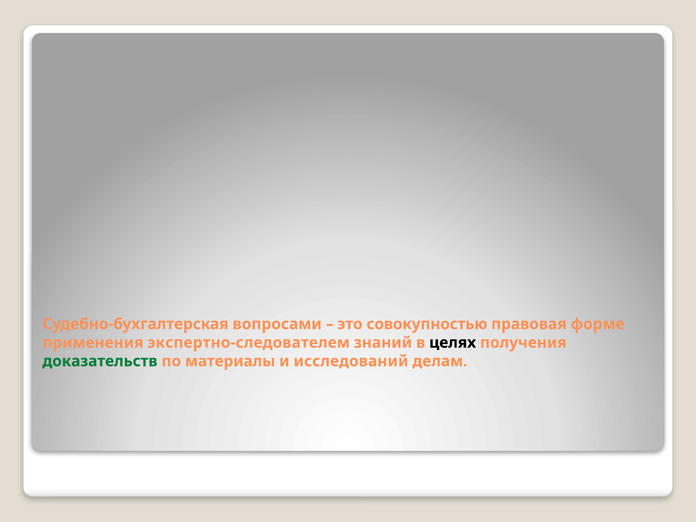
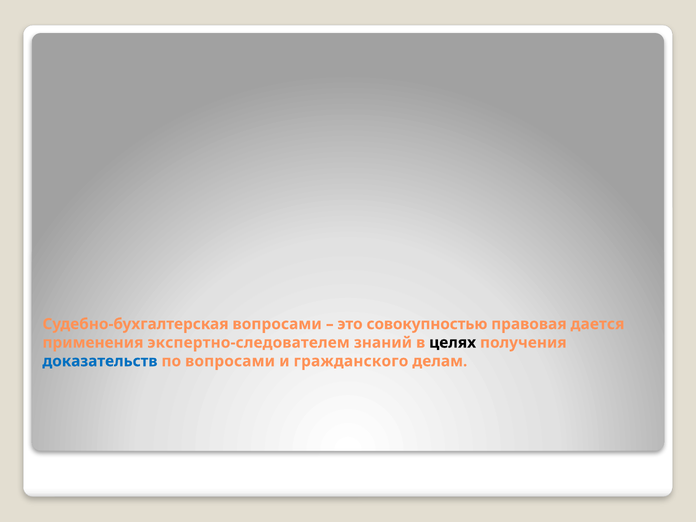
форме: форме -> дается
доказательств colour: green -> blue
по материалы: материалы -> вопросами
исследований: исследований -> гражданского
